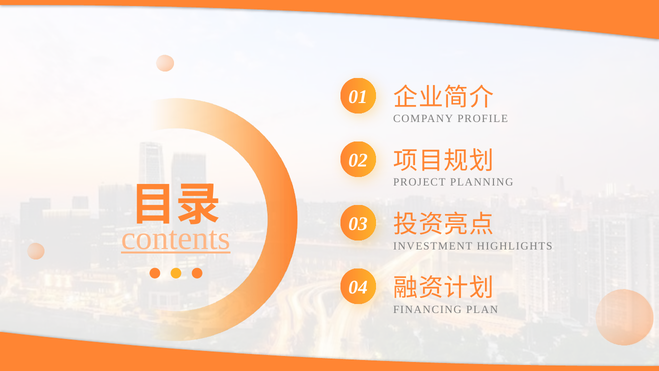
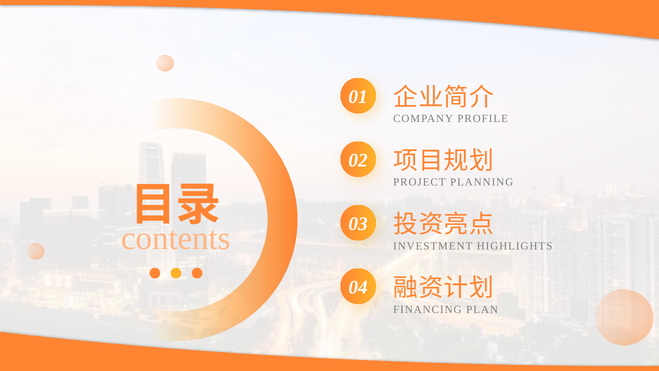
contents underline: present -> none
